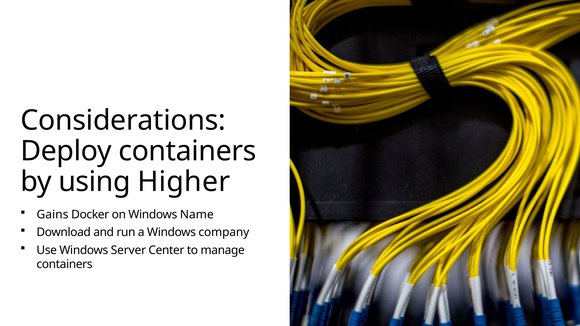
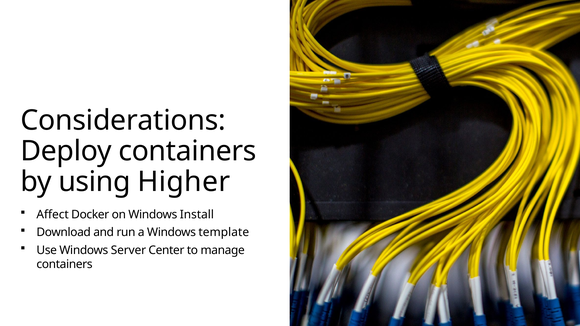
Gains: Gains -> Affect
Name: Name -> Install
company: company -> template
